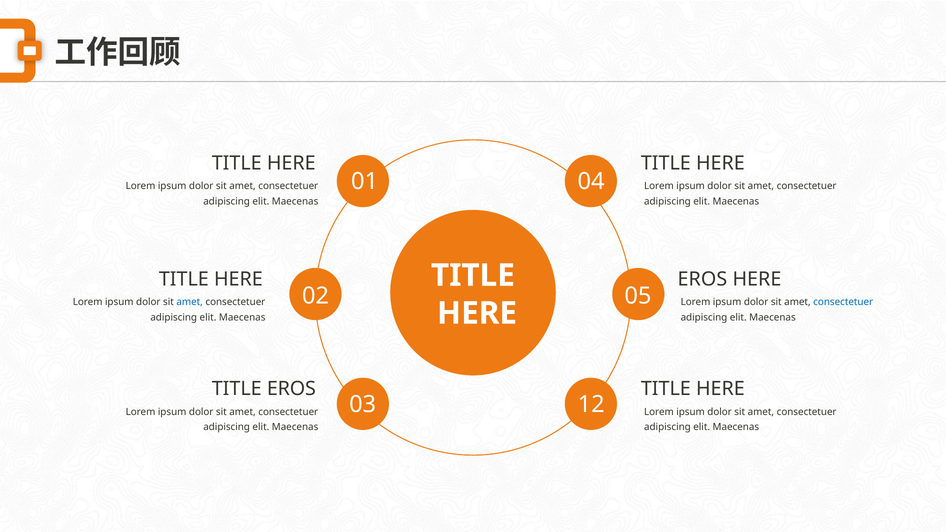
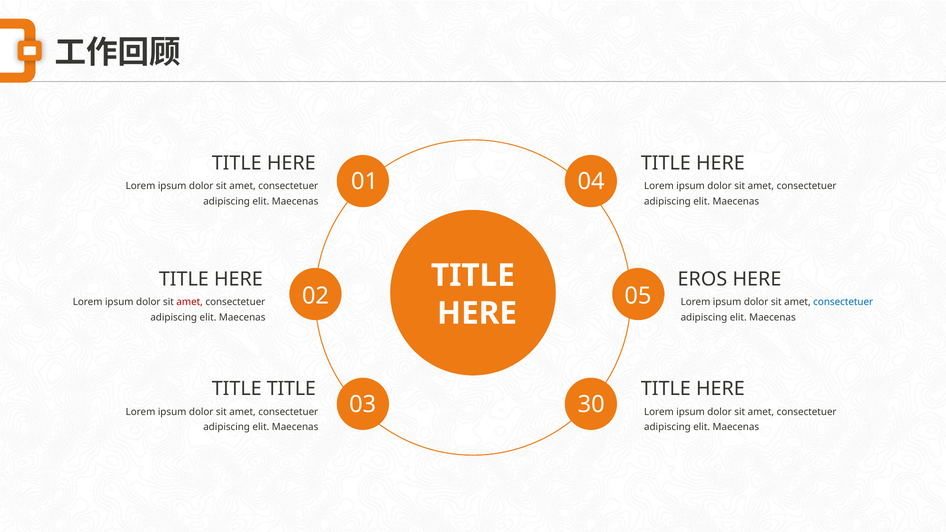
amet at (190, 302) colour: blue -> red
TITLE EROS: EROS -> TITLE
12: 12 -> 30
